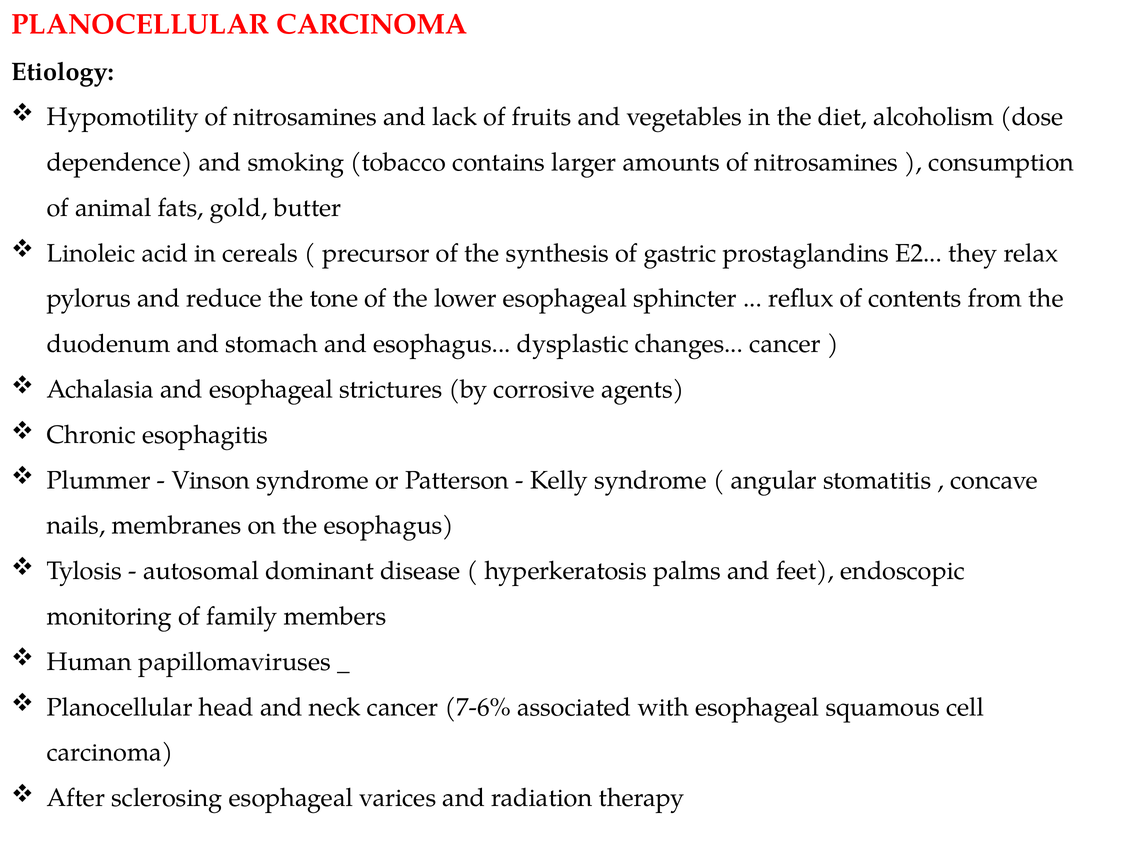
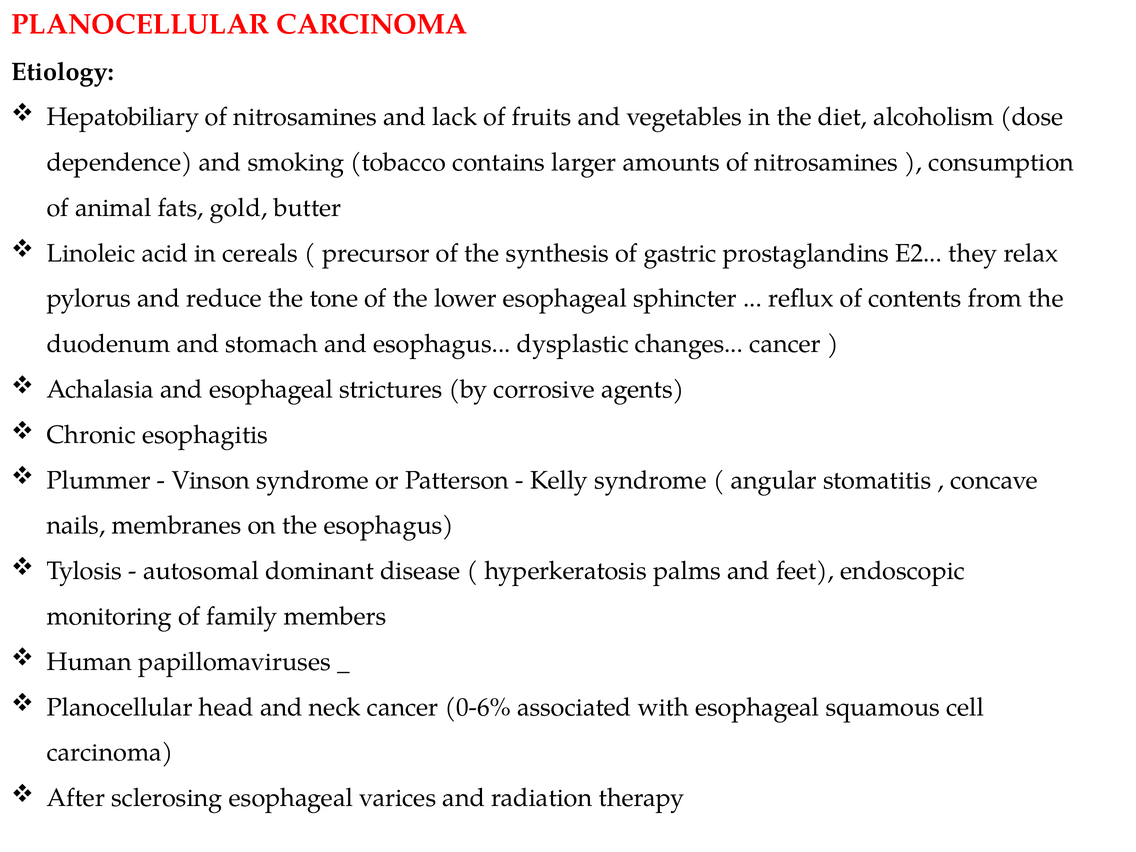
Hypomotility: Hypomotility -> Hepatobiliary
7-6%: 7-6% -> 0-6%
